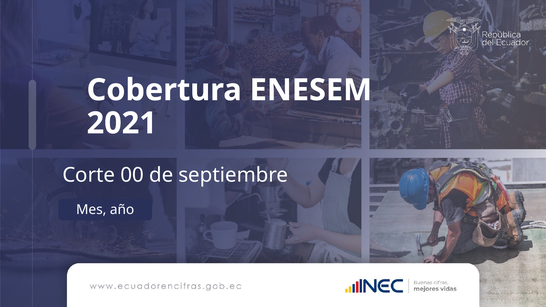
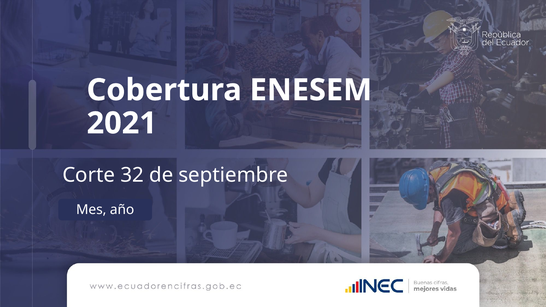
00: 00 -> 32
